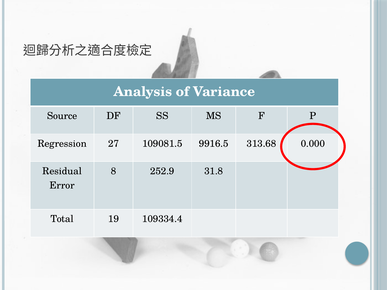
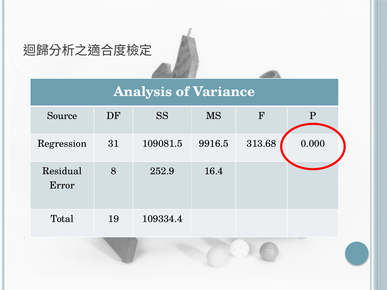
27: 27 -> 31
31.8: 31.8 -> 16.4
